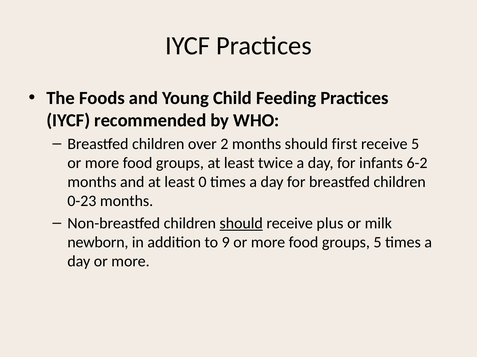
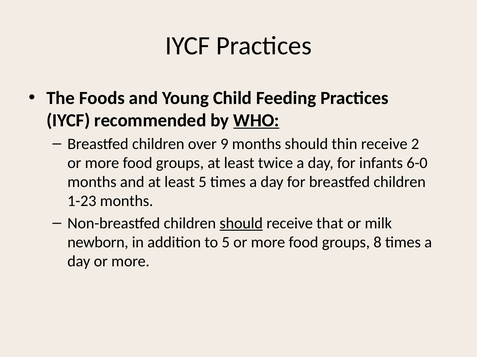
WHO underline: none -> present
2: 2 -> 9
first: first -> thin
receive 5: 5 -> 2
6-2: 6-2 -> 6-0
least 0: 0 -> 5
0-23: 0-23 -> 1-23
plus: plus -> that
to 9: 9 -> 5
groups 5: 5 -> 8
